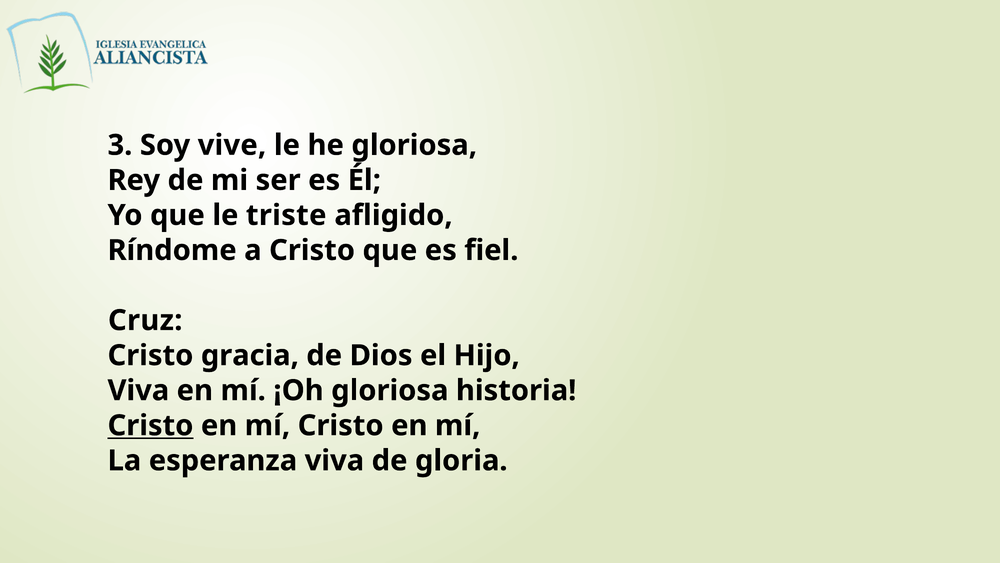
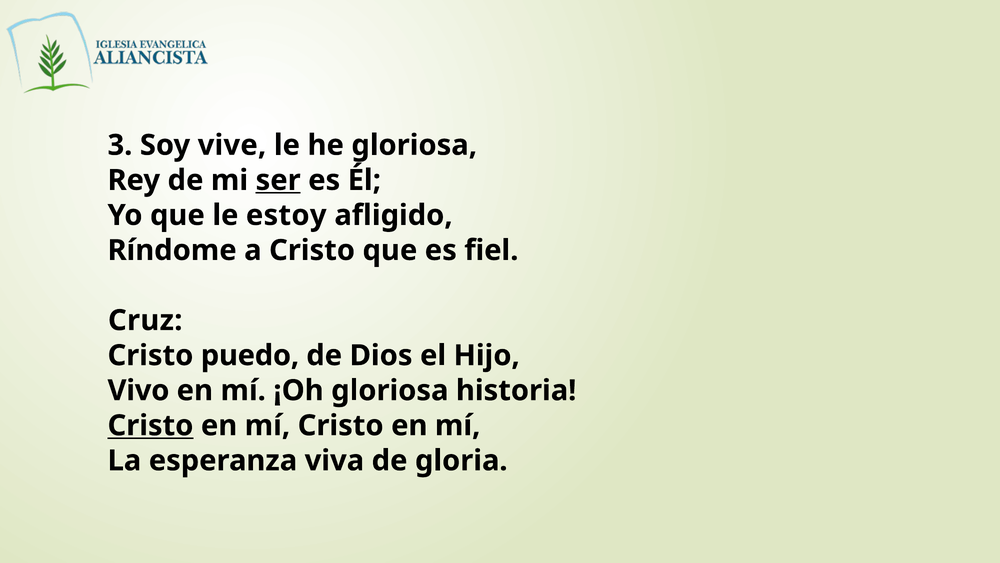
ser underline: none -> present
triste: triste -> estoy
gracia: gracia -> puedo
Viva at (138, 390): Viva -> Vivo
